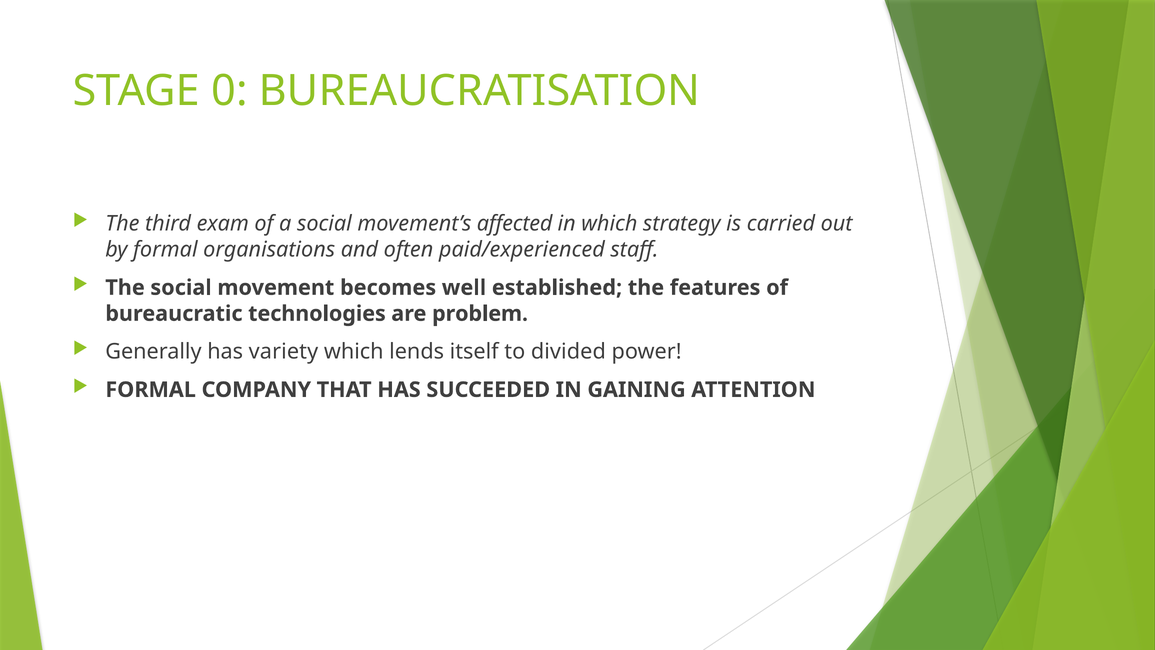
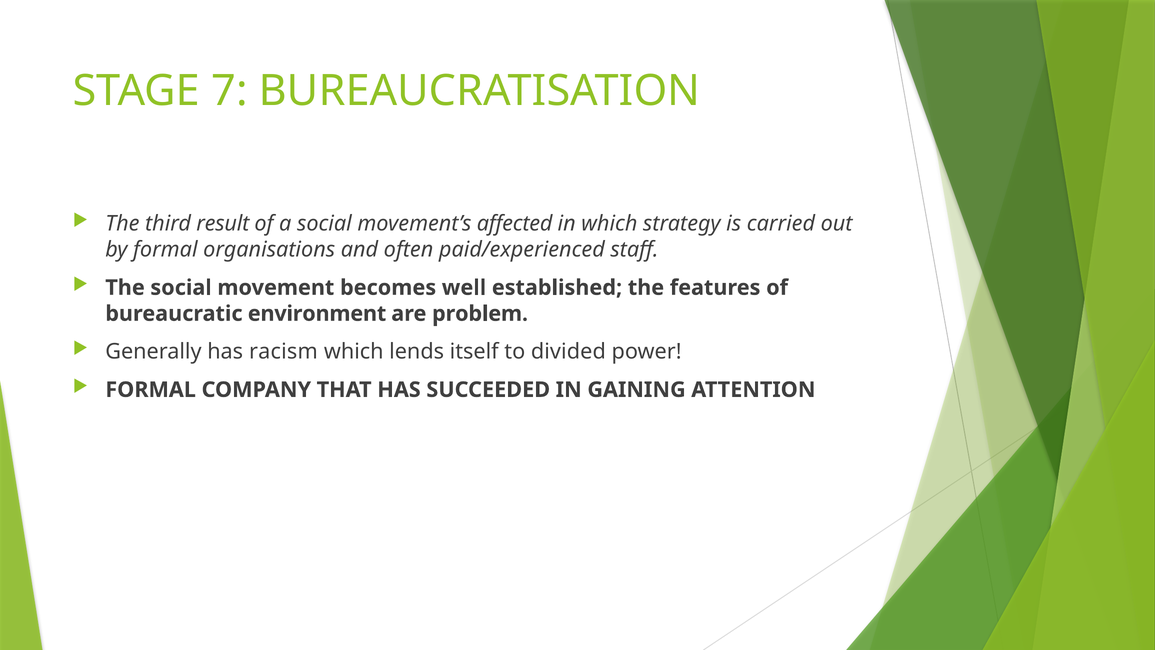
0: 0 -> 7
exam: exam -> result
technologies: technologies -> environment
variety: variety -> racism
